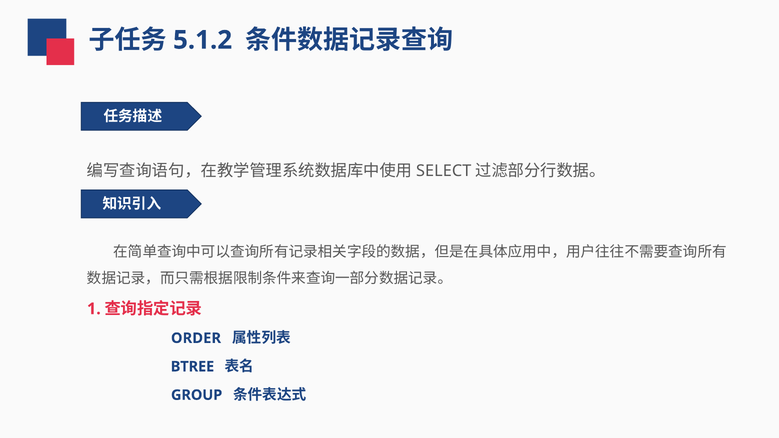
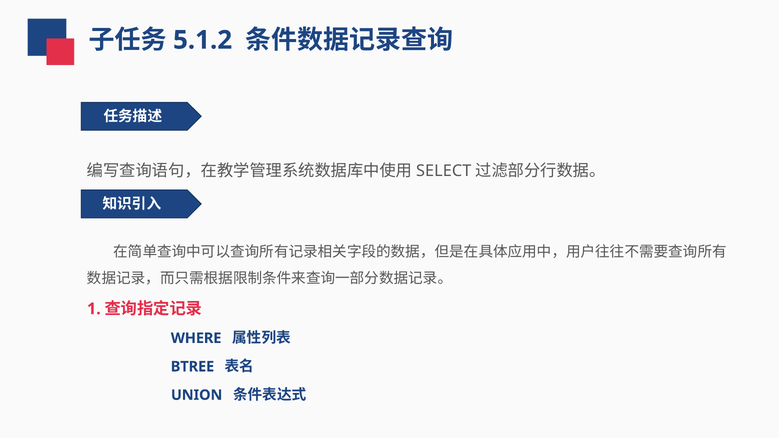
ORDER: ORDER -> WHERE
GROUP: GROUP -> UNION
